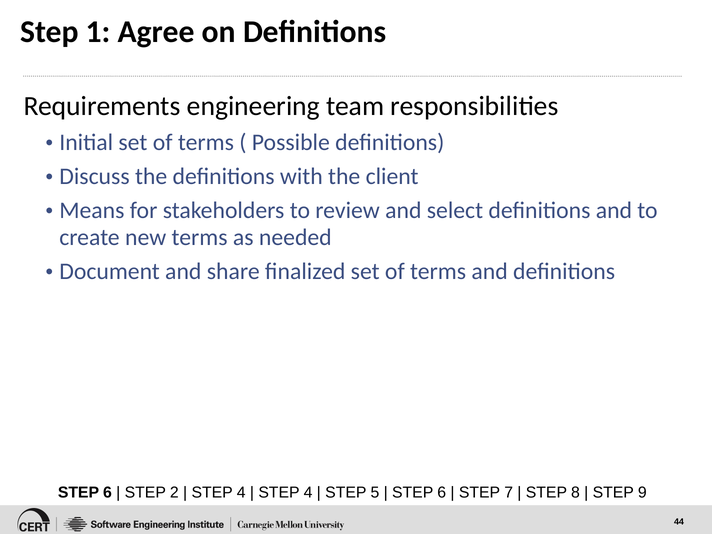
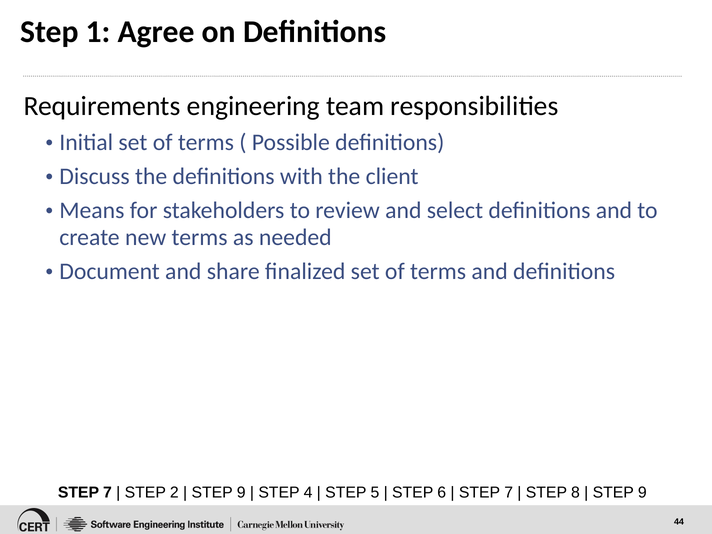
6 at (107, 492): 6 -> 7
4 at (241, 492): 4 -> 9
